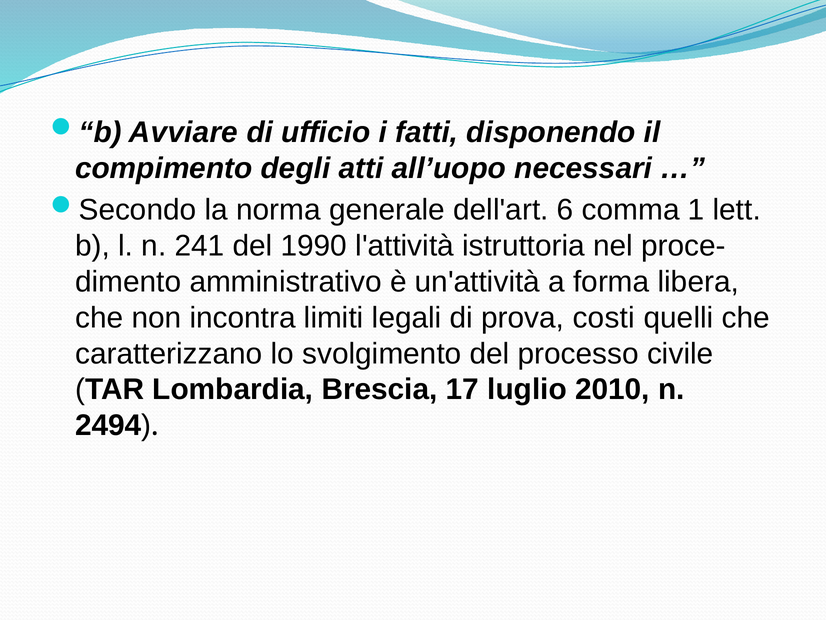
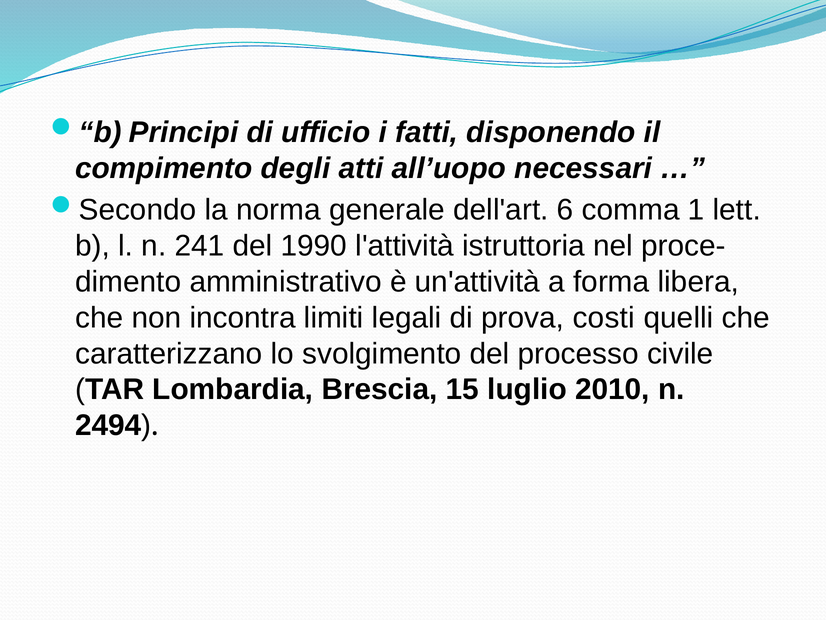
Avviare: Avviare -> Principi
17: 17 -> 15
